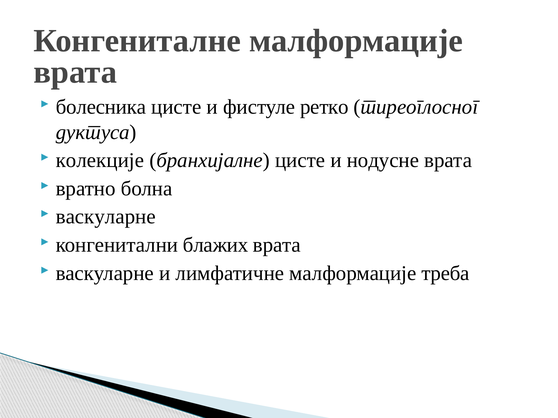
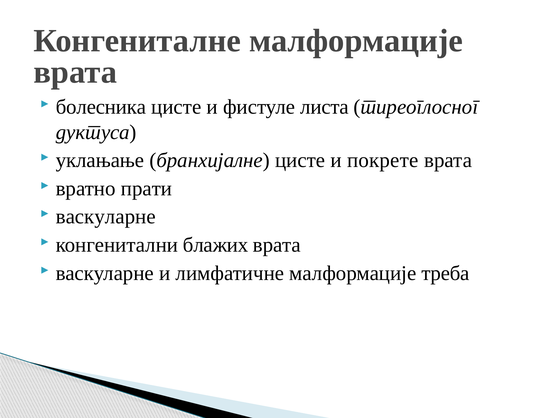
ретко: ретко -> листа
колекције: колекције -> уклањање
нодусне: нодусне -> покрете
болна: болна -> прати
